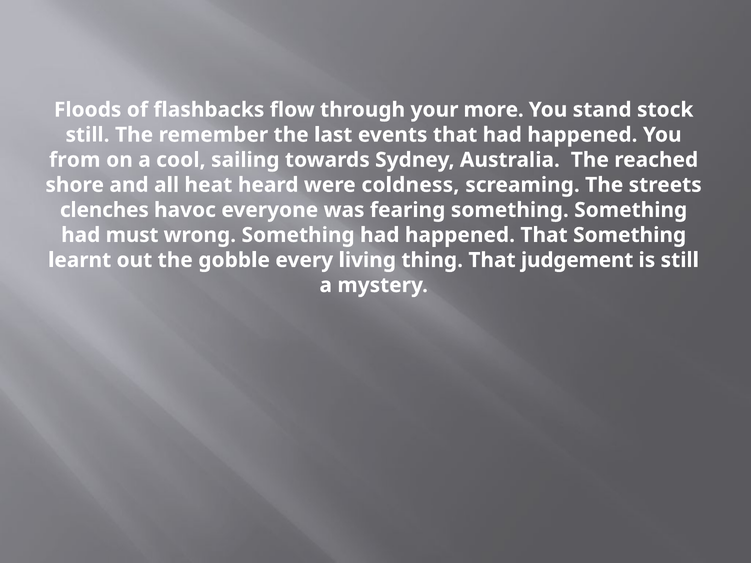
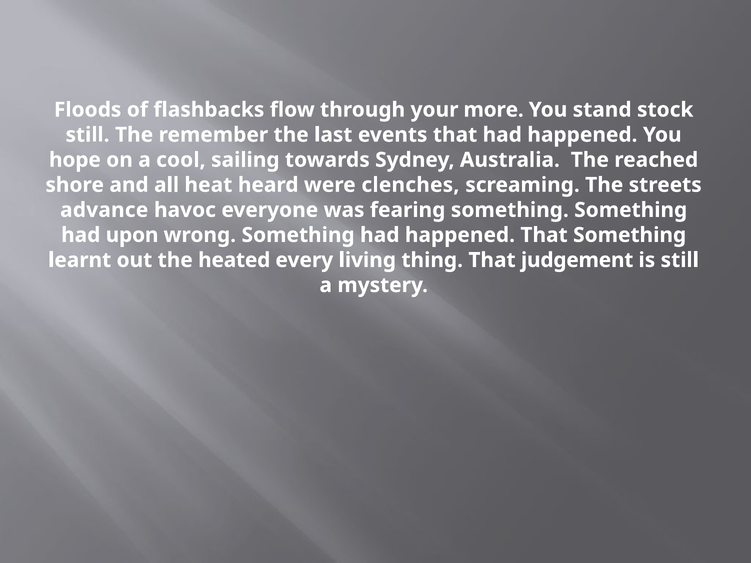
from: from -> hope
coldness: coldness -> clenches
clenches: clenches -> advance
must: must -> upon
gobble: gobble -> heated
